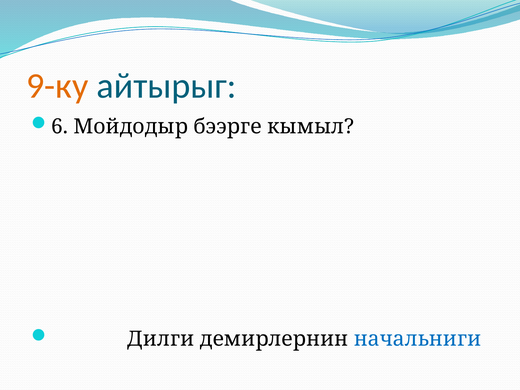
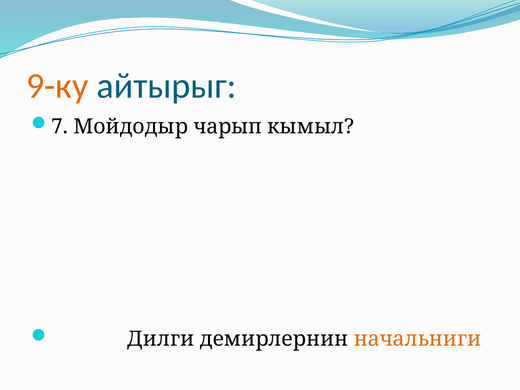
6: 6 -> 7
бээрге: бээрге -> чарып
начальниги colour: blue -> orange
